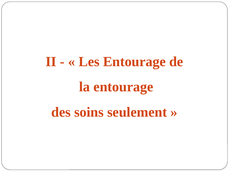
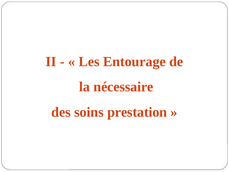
la entourage: entourage -> nécessaire
seulement: seulement -> prestation
